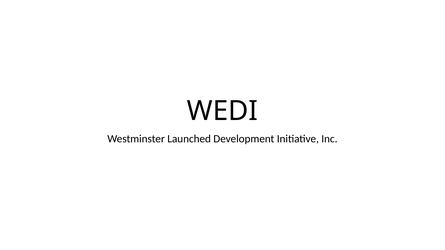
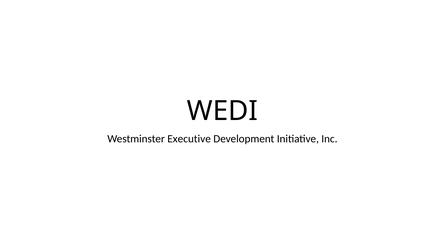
Launched: Launched -> Executive
